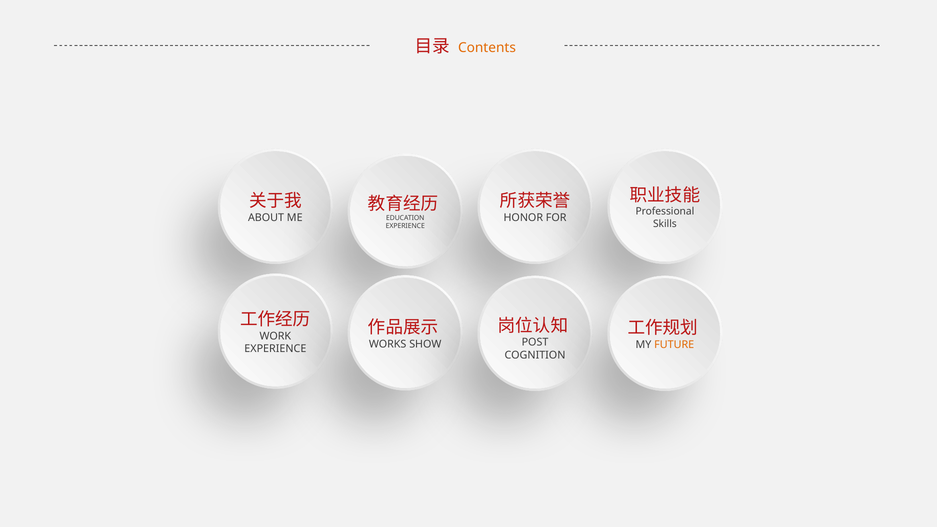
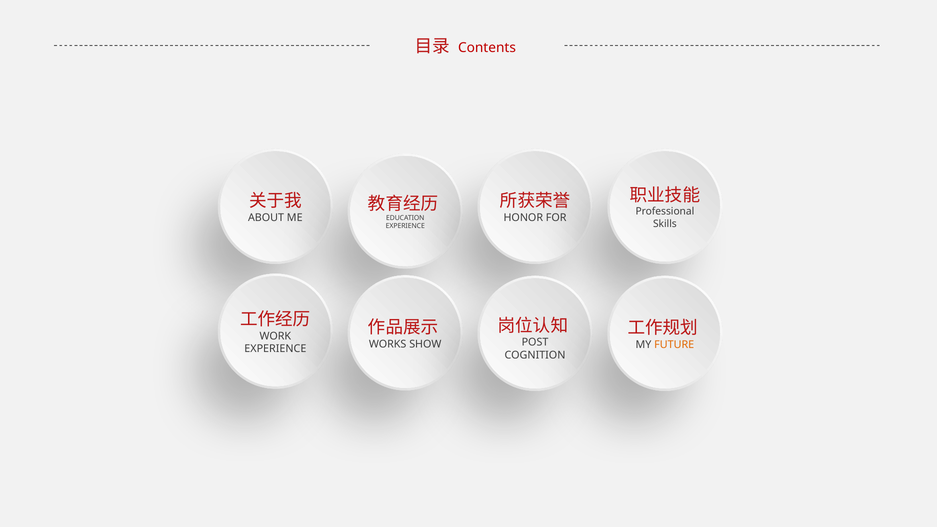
Contents colour: orange -> red
